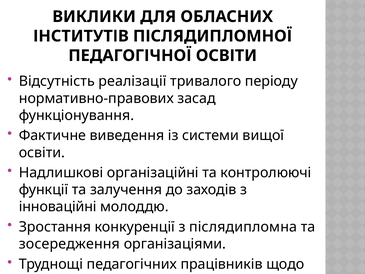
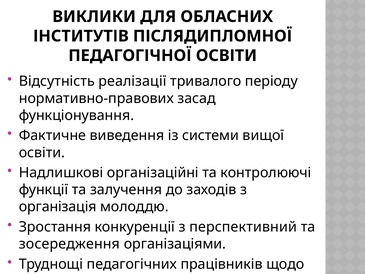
інноваційні: інноваційні -> організація
післядипломна: післядипломна -> перспективний
